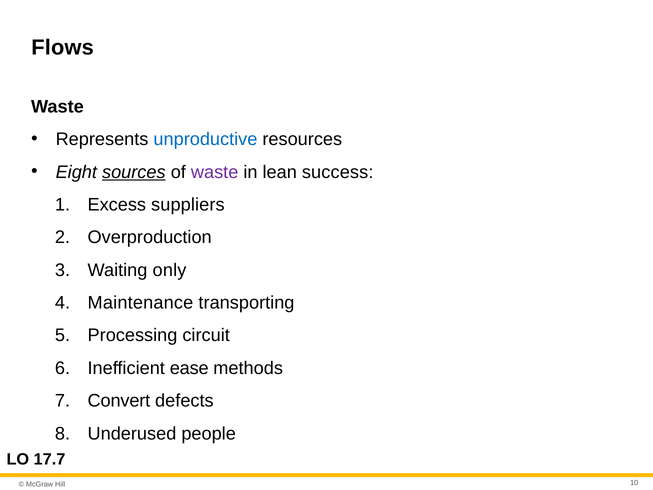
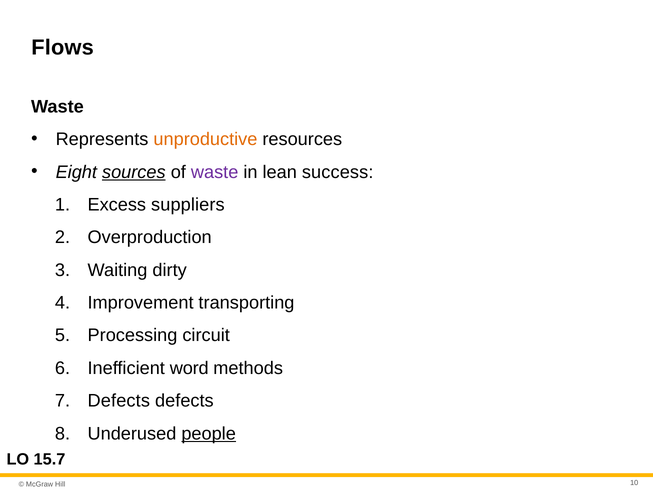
unproductive colour: blue -> orange
only: only -> dirty
Maintenance: Maintenance -> Improvement
ease: ease -> word
Convert at (119, 401): Convert -> Defects
people underline: none -> present
17.7: 17.7 -> 15.7
